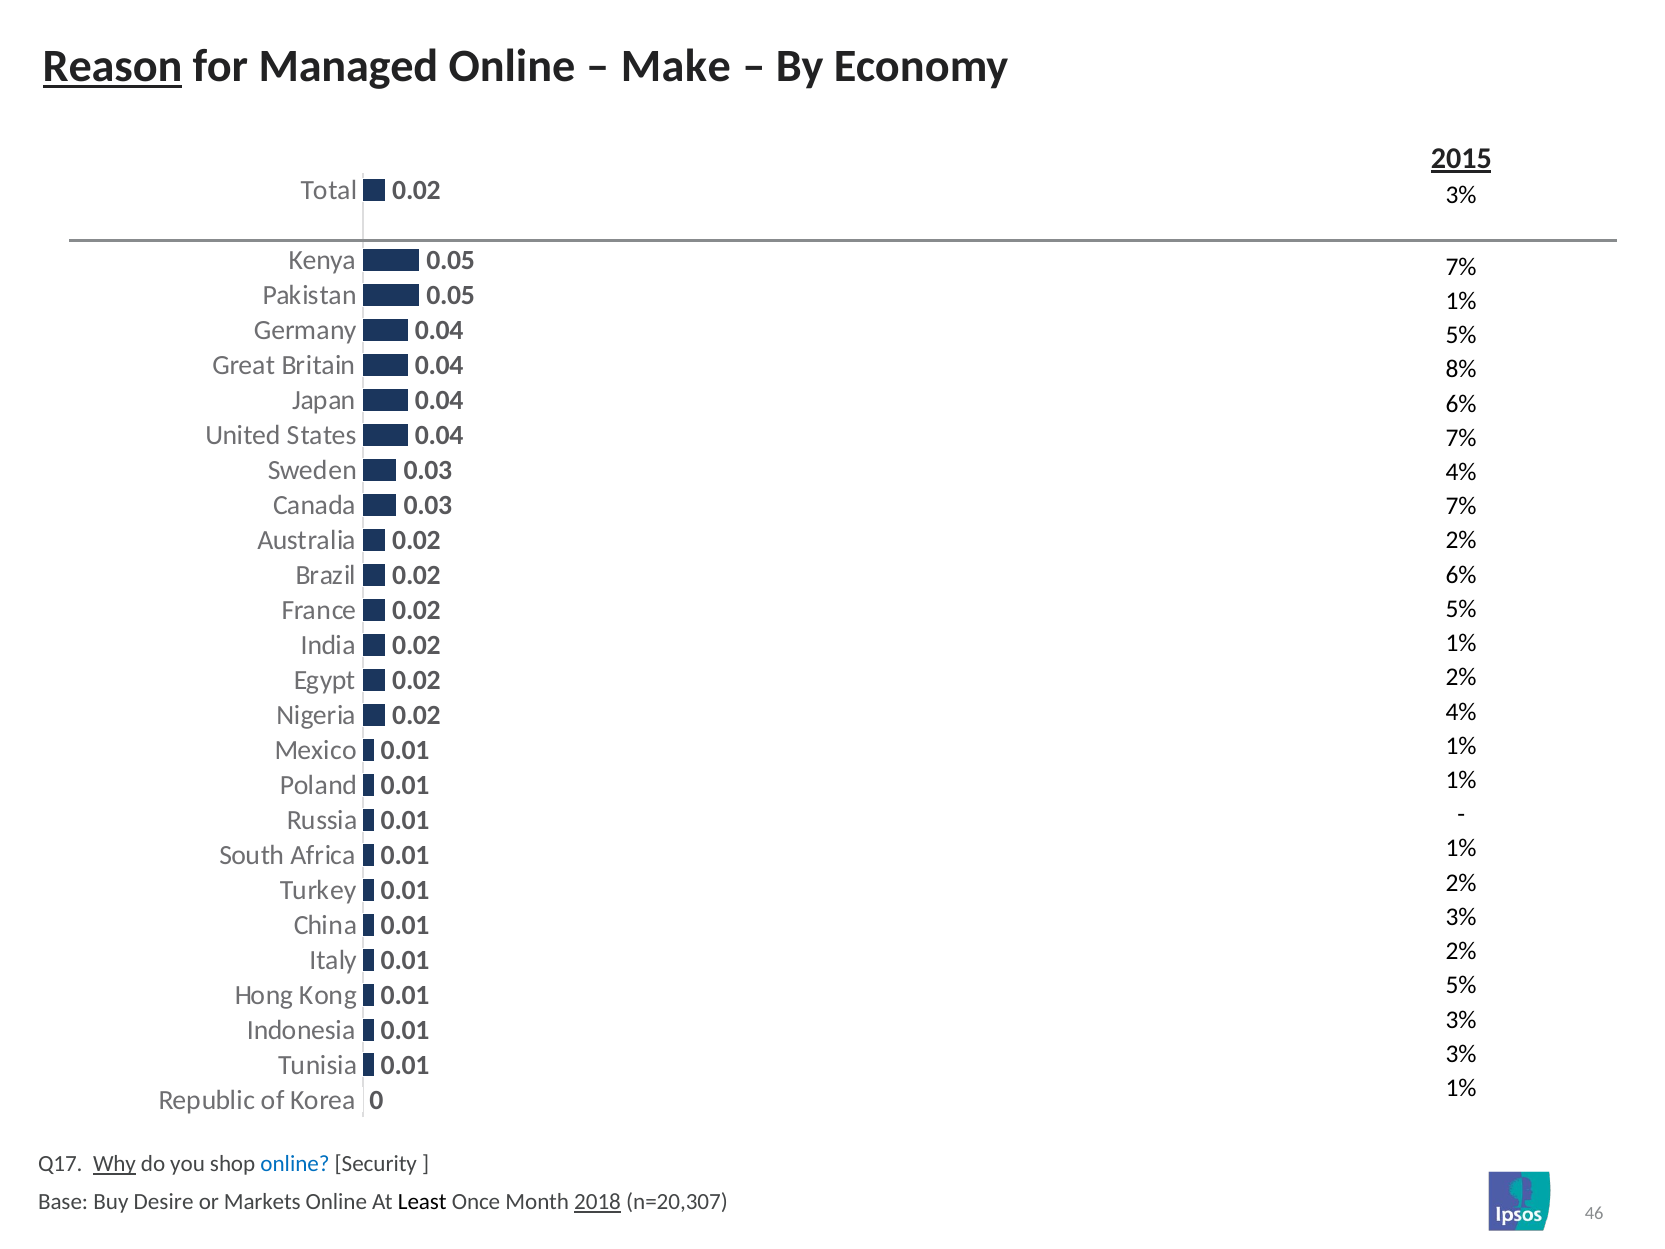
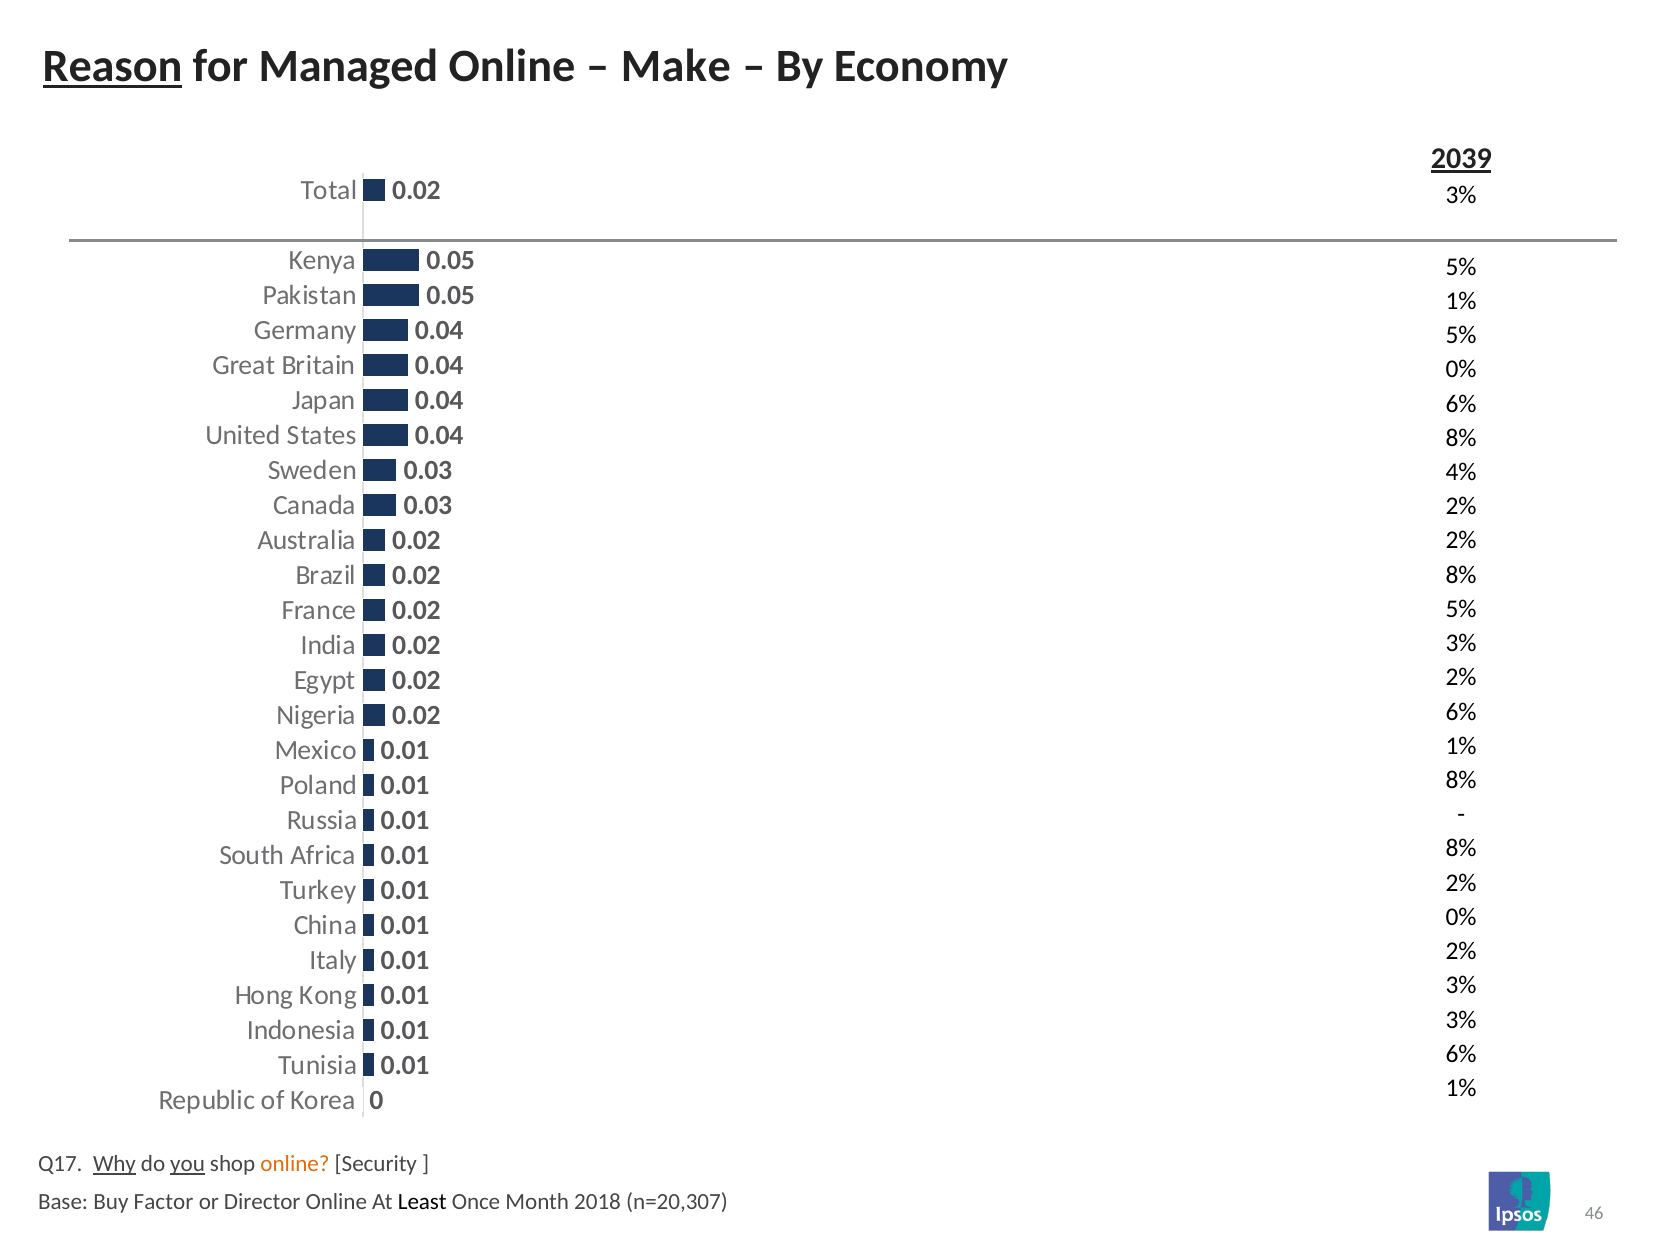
2015: 2015 -> 2039
7% at (1461, 267): 7% -> 5%
8% at (1461, 369): 8% -> 0%
7% at (1461, 438): 7% -> 8%
7% at (1461, 506): 7% -> 2%
6% at (1461, 575): 6% -> 8%
1% at (1461, 643): 1% -> 3%
4% at (1461, 711): 4% -> 6%
1% at (1461, 780): 1% -> 8%
1% at (1461, 848): 1% -> 8%
3% at (1461, 917): 3% -> 0%
5% at (1461, 985): 5% -> 3%
3% at (1461, 1054): 3% -> 6%
you underline: none -> present
online at (295, 1164) colour: blue -> orange
Desire: Desire -> Factor
Markets: Markets -> Director
2018 underline: present -> none
